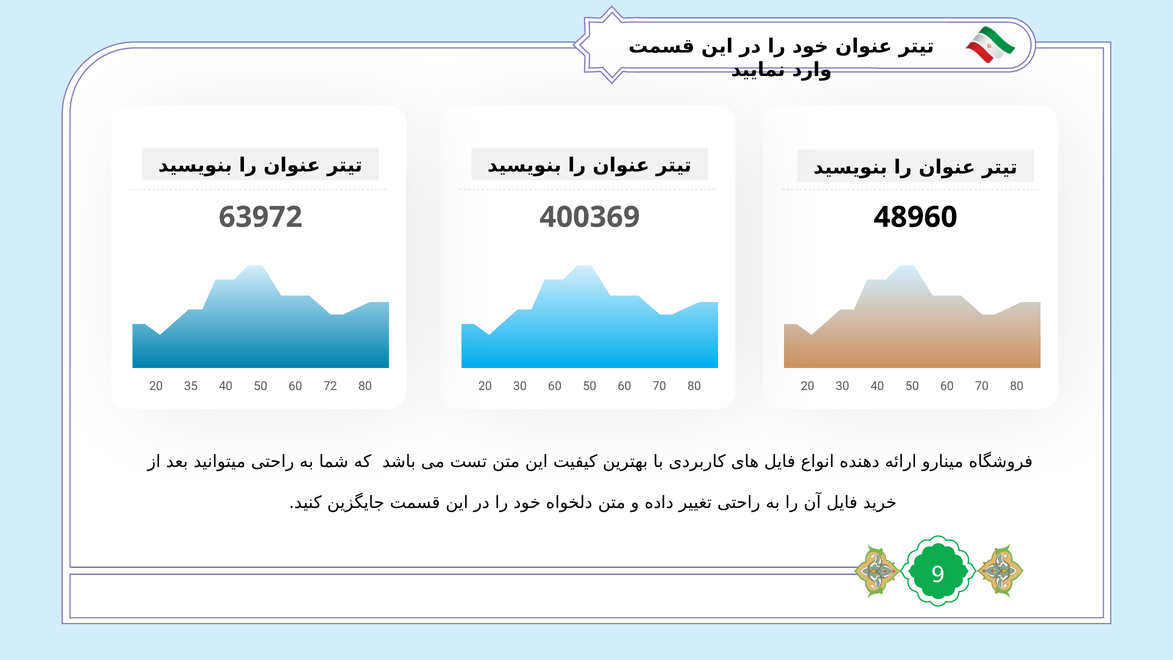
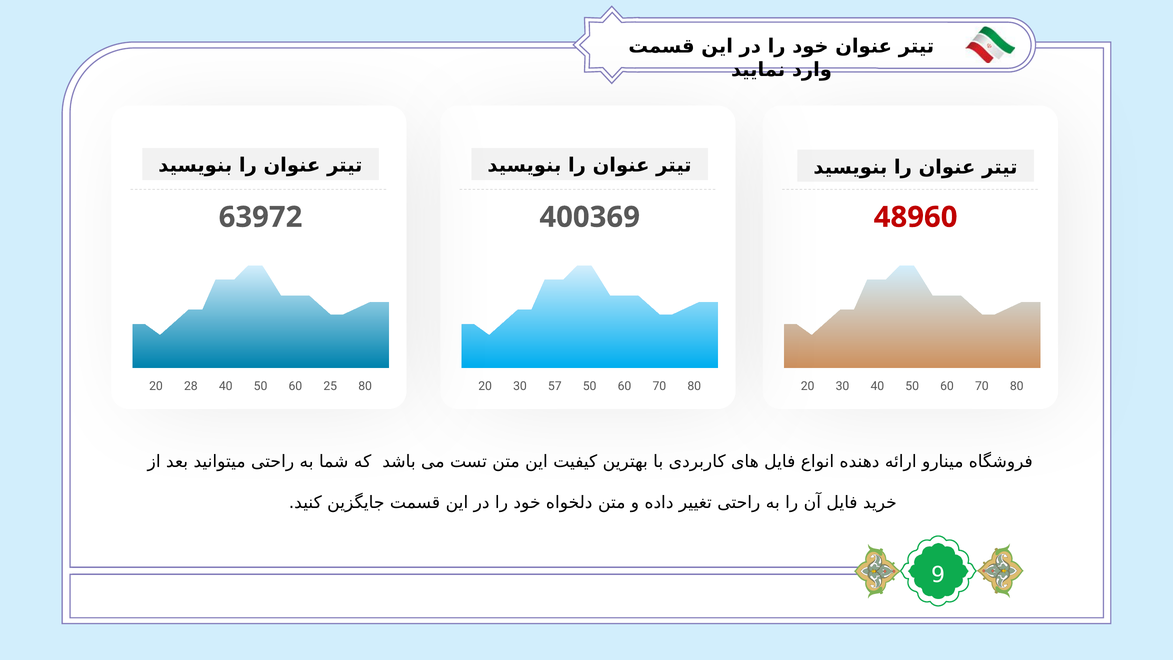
48960 colour: black -> red
35: 35 -> 28
72: 72 -> 25
30 60: 60 -> 57
